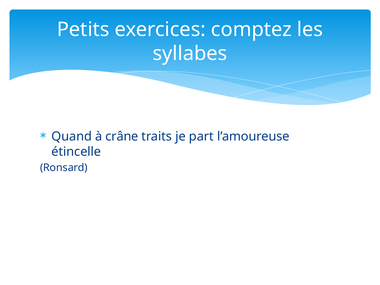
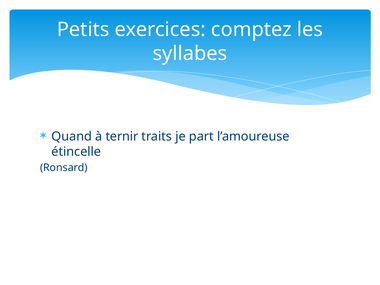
crâne: crâne -> ternir
